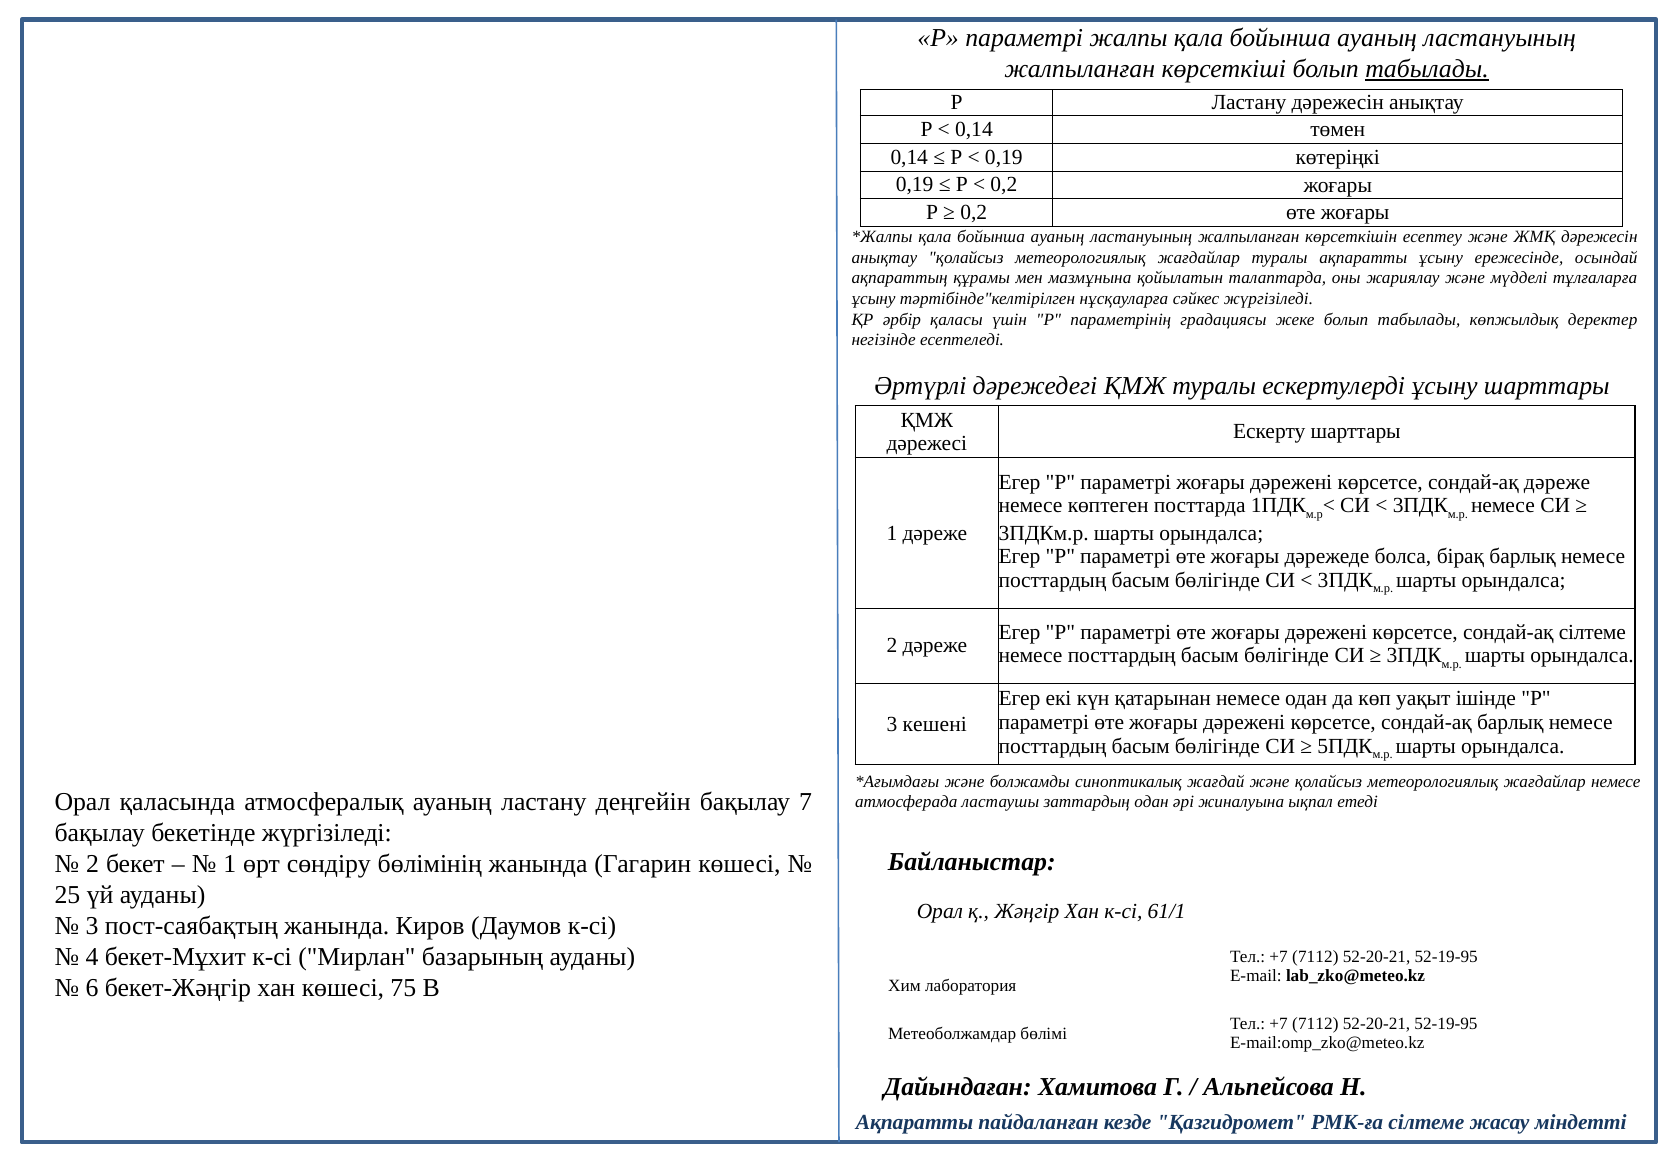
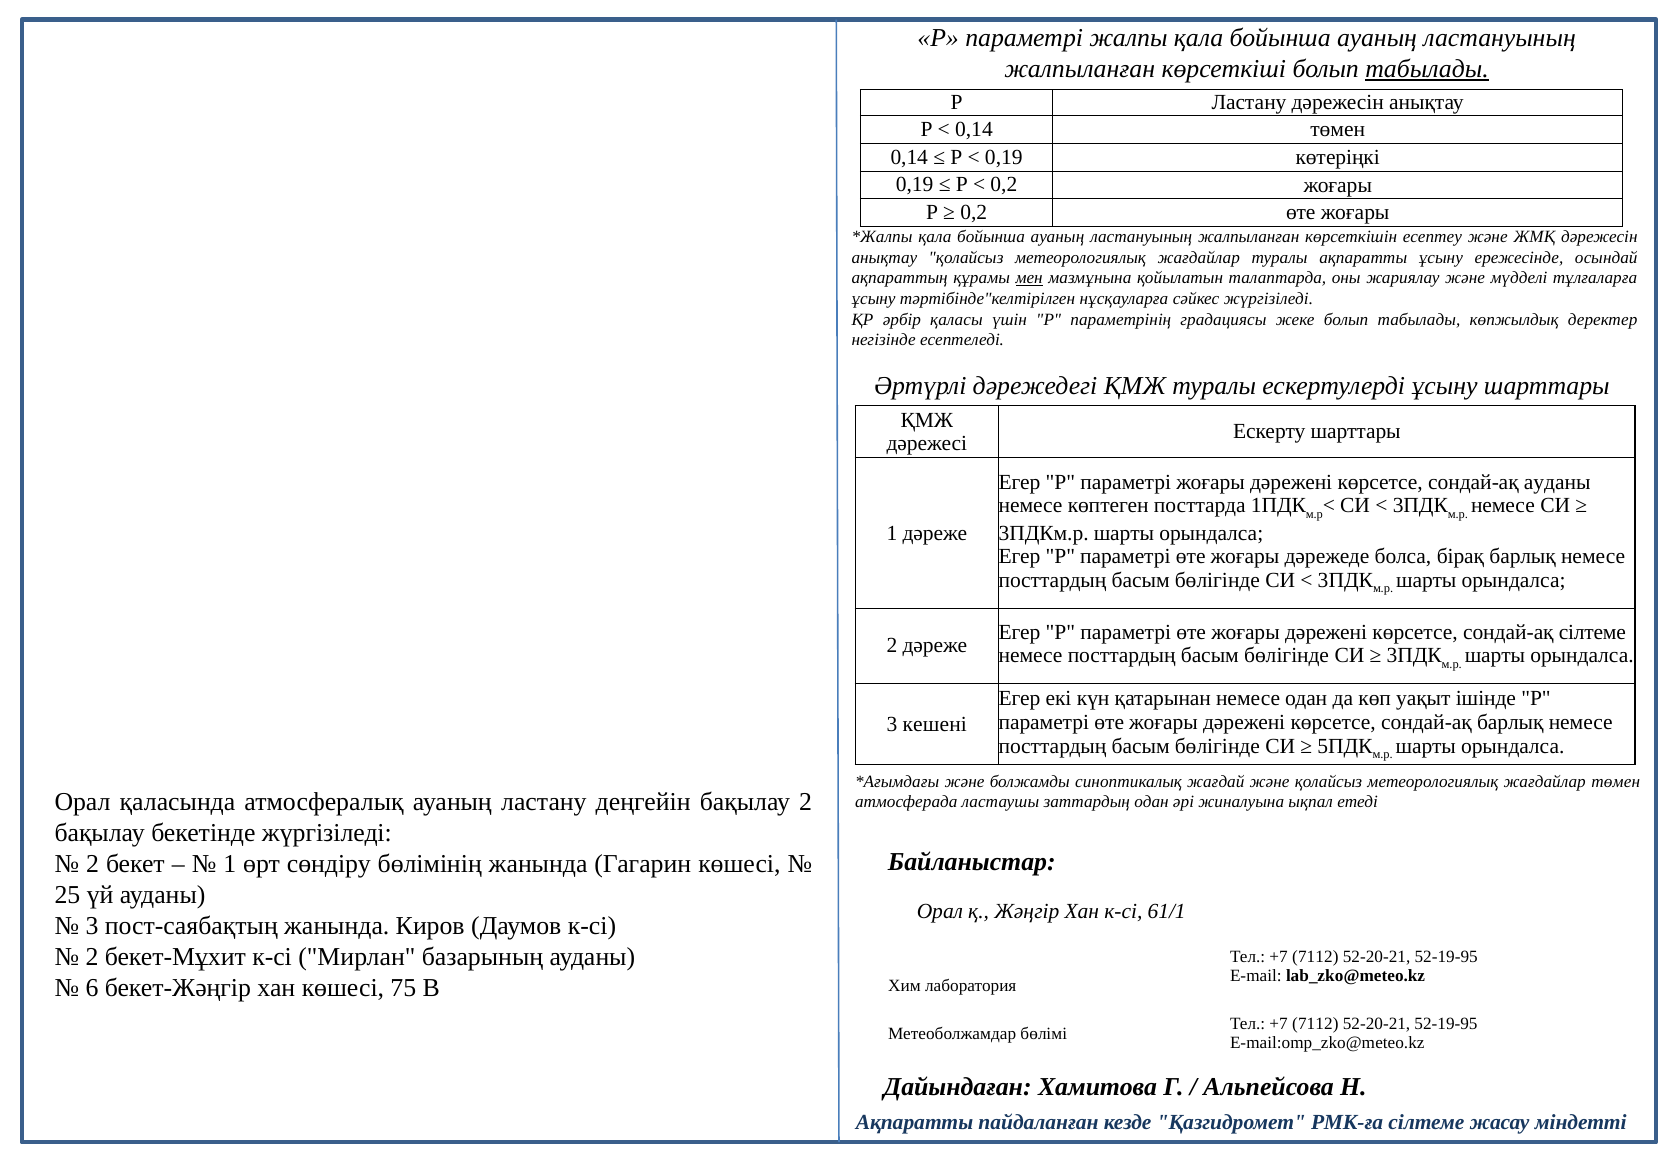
мен underline: none -> present
сондай-ақ дәреже: дәреже -> ауданы
жағдайлар немесе: немесе -> төмен
бақылау 7: 7 -> 2
4 at (92, 957): 4 -> 2
